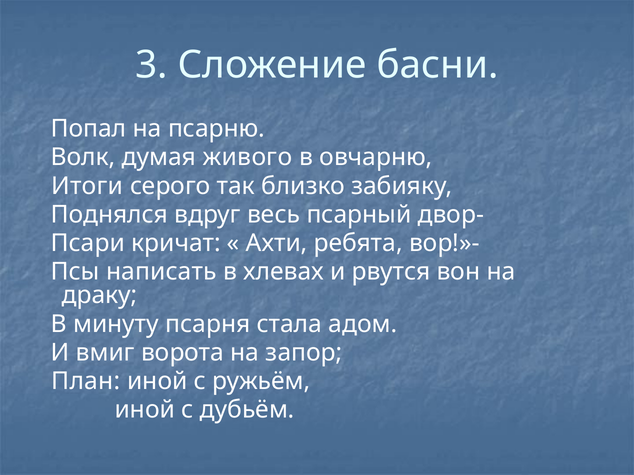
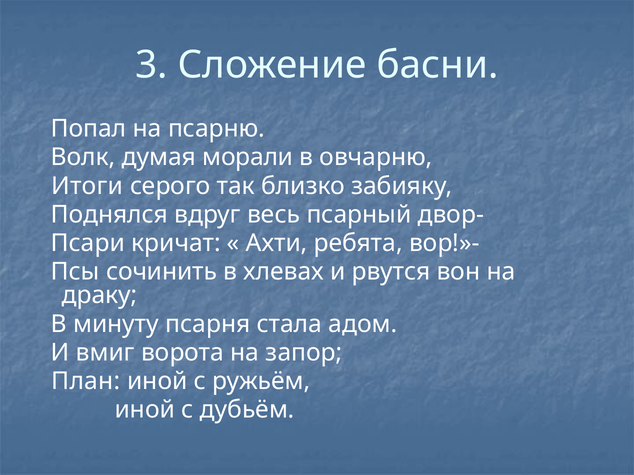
живого: живого -> морали
написать: написать -> сочинить
